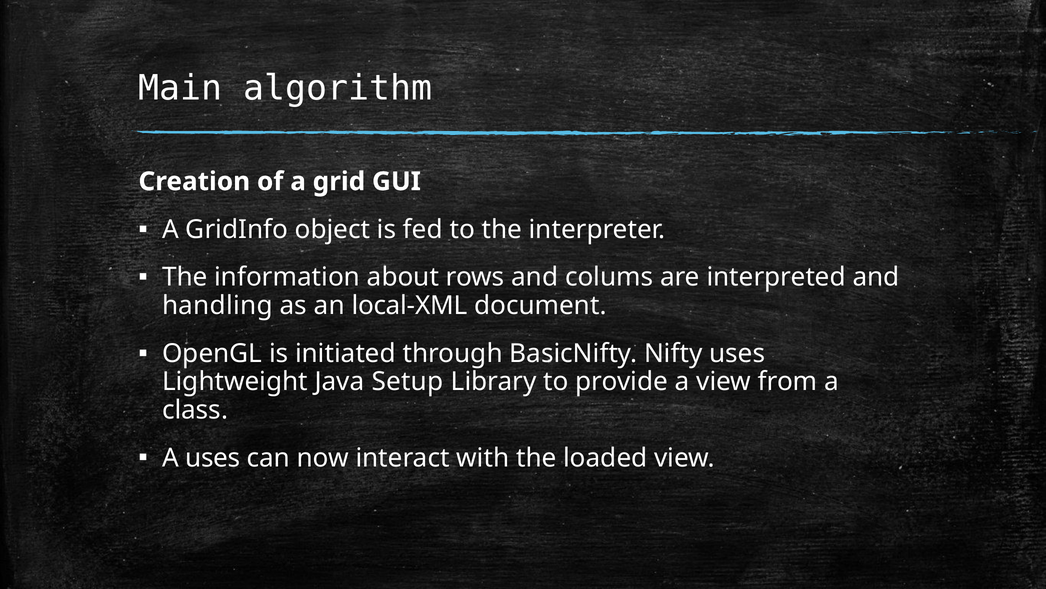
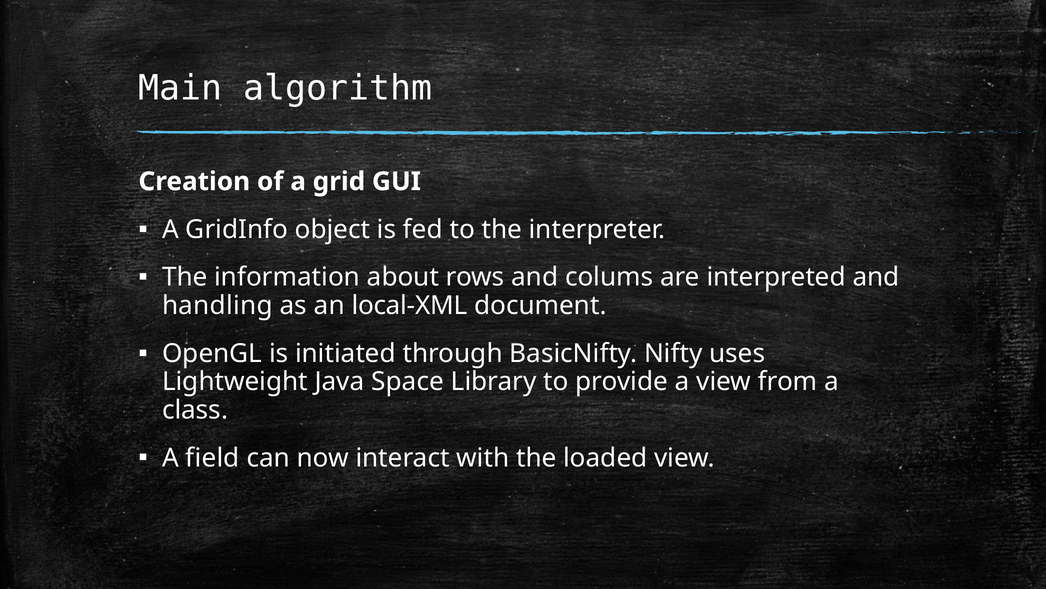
Setup: Setup -> Space
A uses: uses -> field
